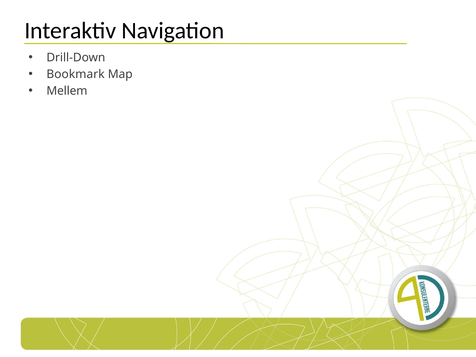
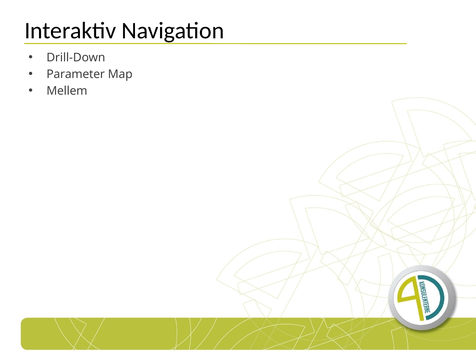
Bookmark: Bookmark -> Parameter
